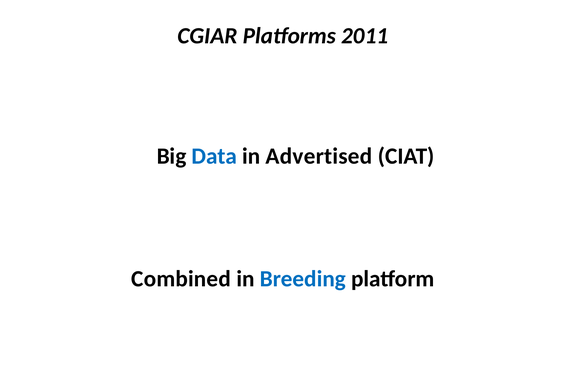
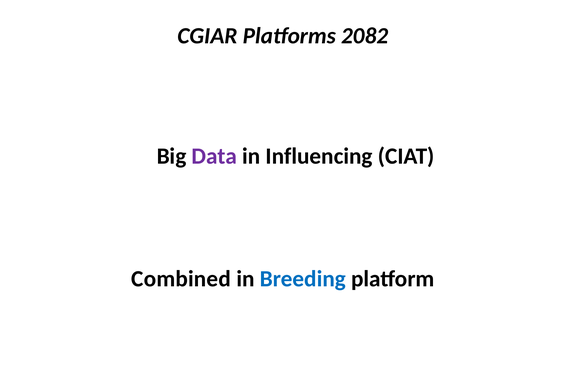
2011: 2011 -> 2082
Data colour: blue -> purple
Advertised: Advertised -> Influencing
